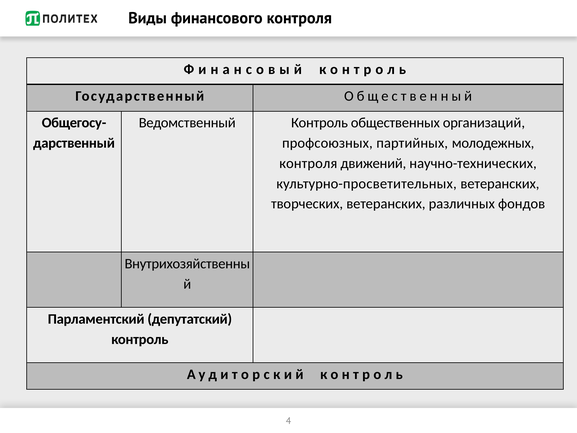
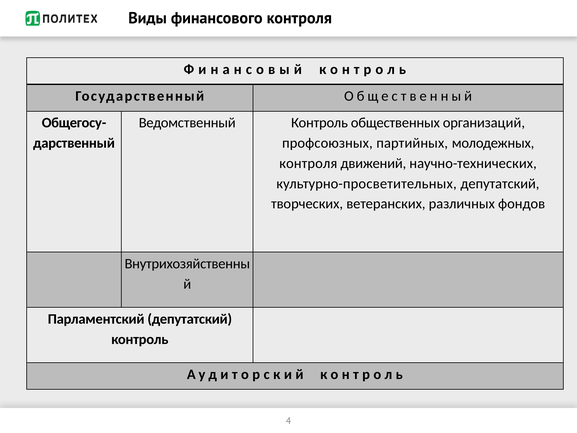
культурно-просветительных ветеранских: ветеранских -> депутатский
